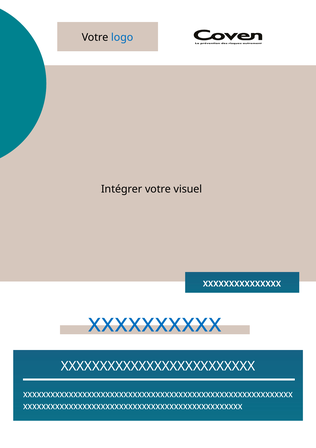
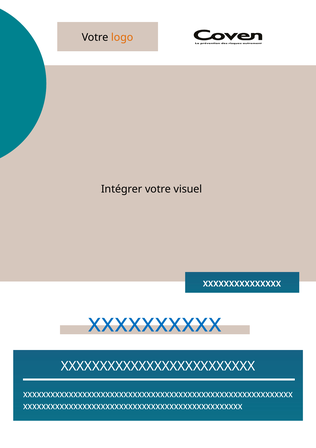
logo colour: blue -> orange
